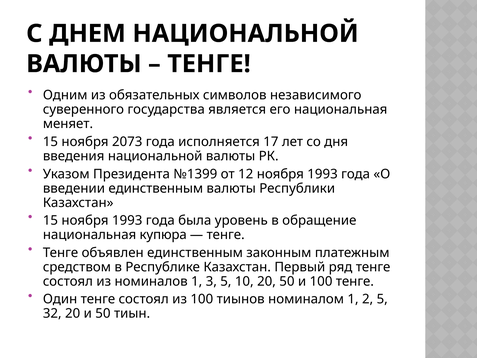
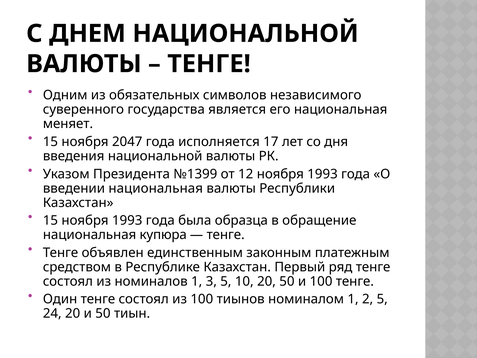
2073: 2073 -> 2047
введении единственным: единственным -> национальная
уровень: уровень -> образца
32: 32 -> 24
